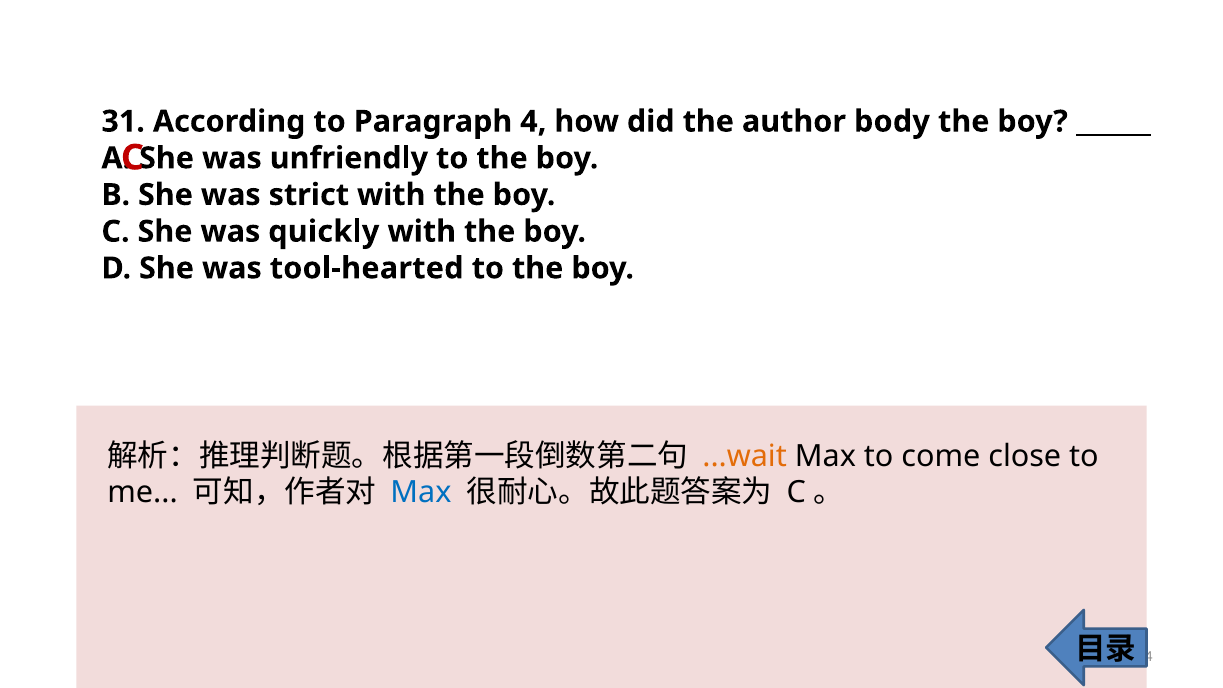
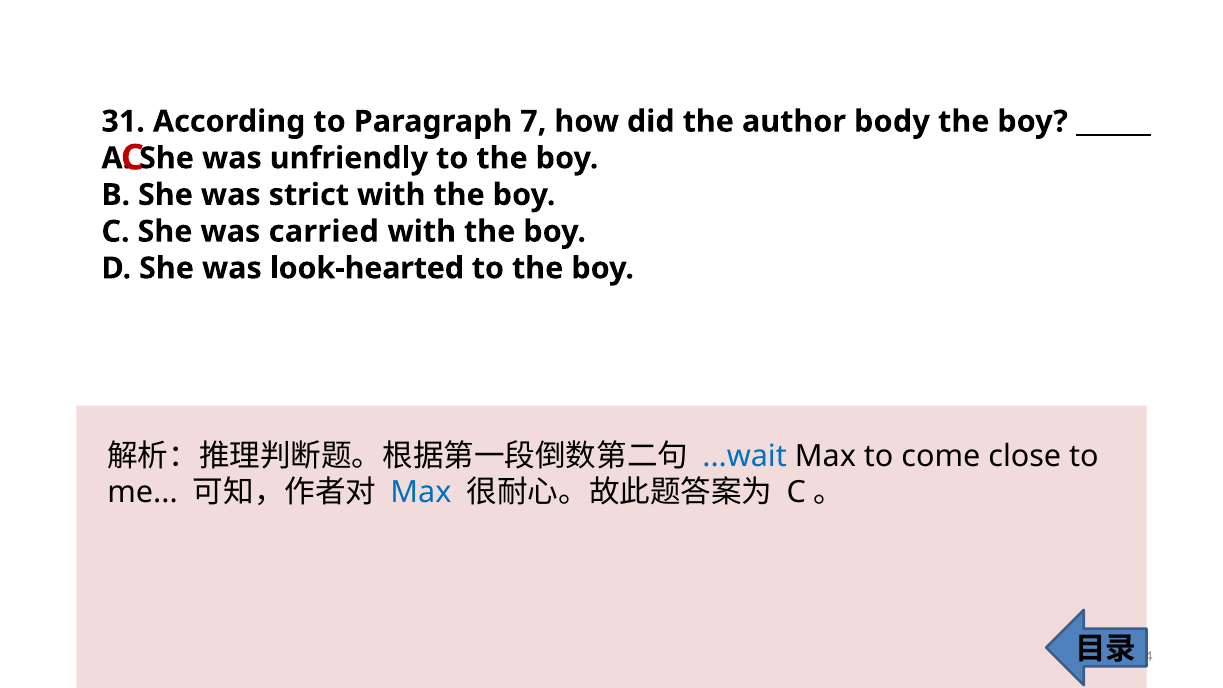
4: 4 -> 7
quickly: quickly -> carried
tool-hearted: tool-hearted -> look-hearted
...wait colour: orange -> blue
